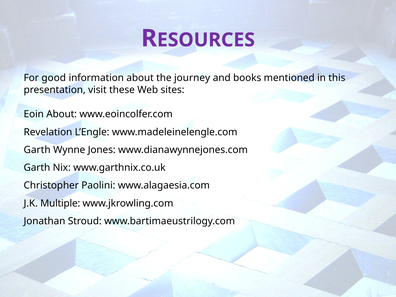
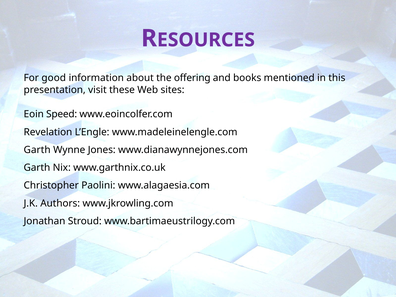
journey: journey -> offering
Eoin About: About -> Speed
Multiple: Multiple -> Authors
